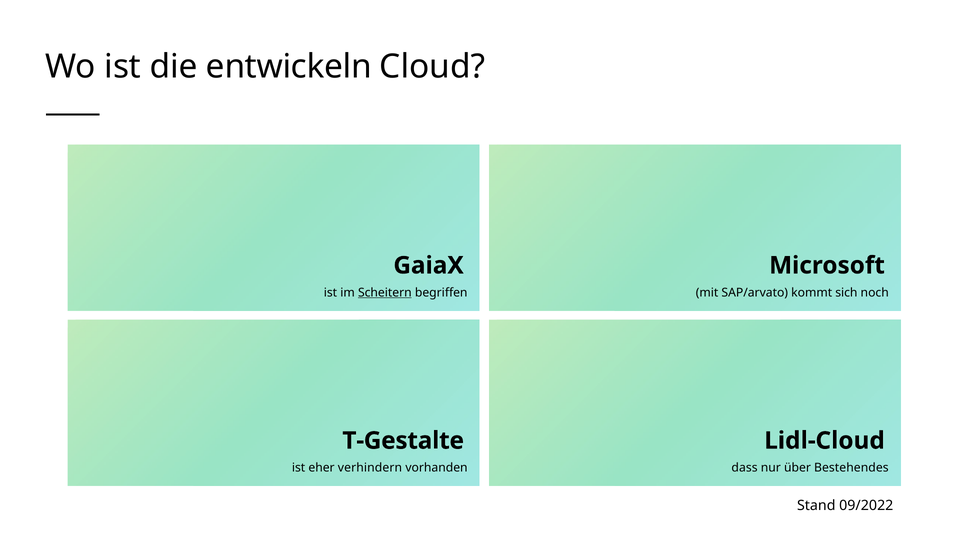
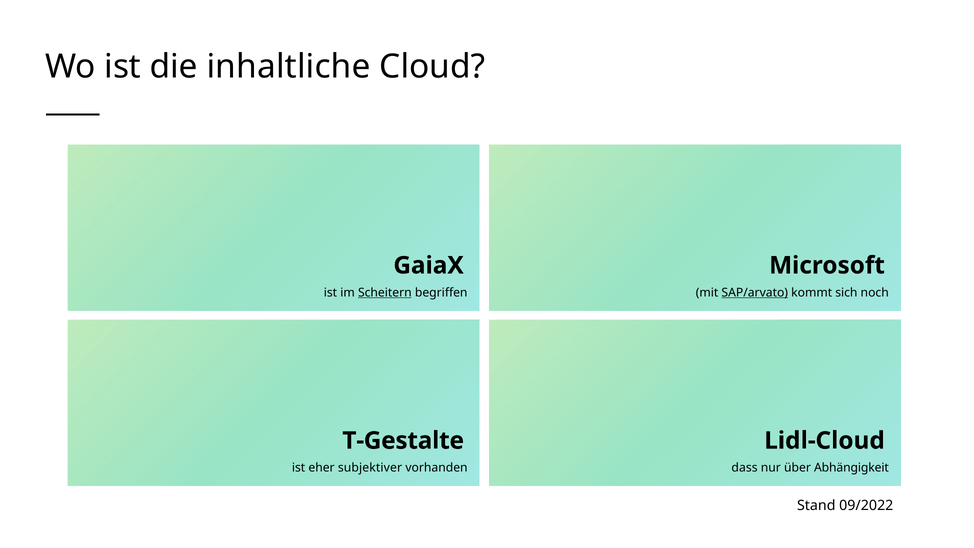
entwickeln: entwickeln -> inhaltliche
SAP/arvato underline: none -> present
verhindern: verhindern -> subjektiver
Bestehendes: Bestehendes -> Abhängigkeit
